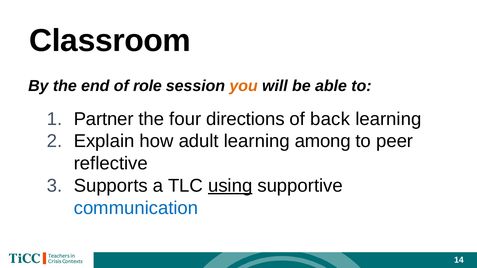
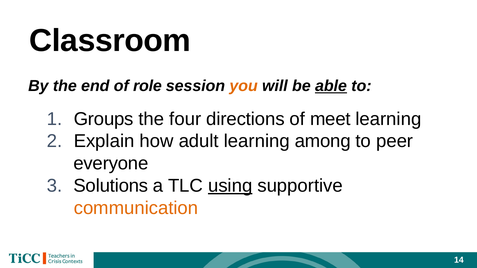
able underline: none -> present
Partner: Partner -> Groups
back: back -> meet
reflective: reflective -> everyone
Supports: Supports -> Solutions
communication colour: blue -> orange
